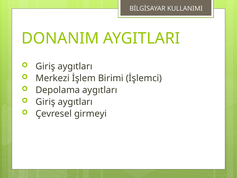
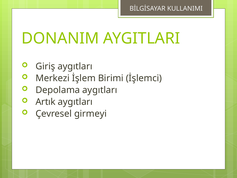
Giriş at (45, 102): Giriş -> Artık
